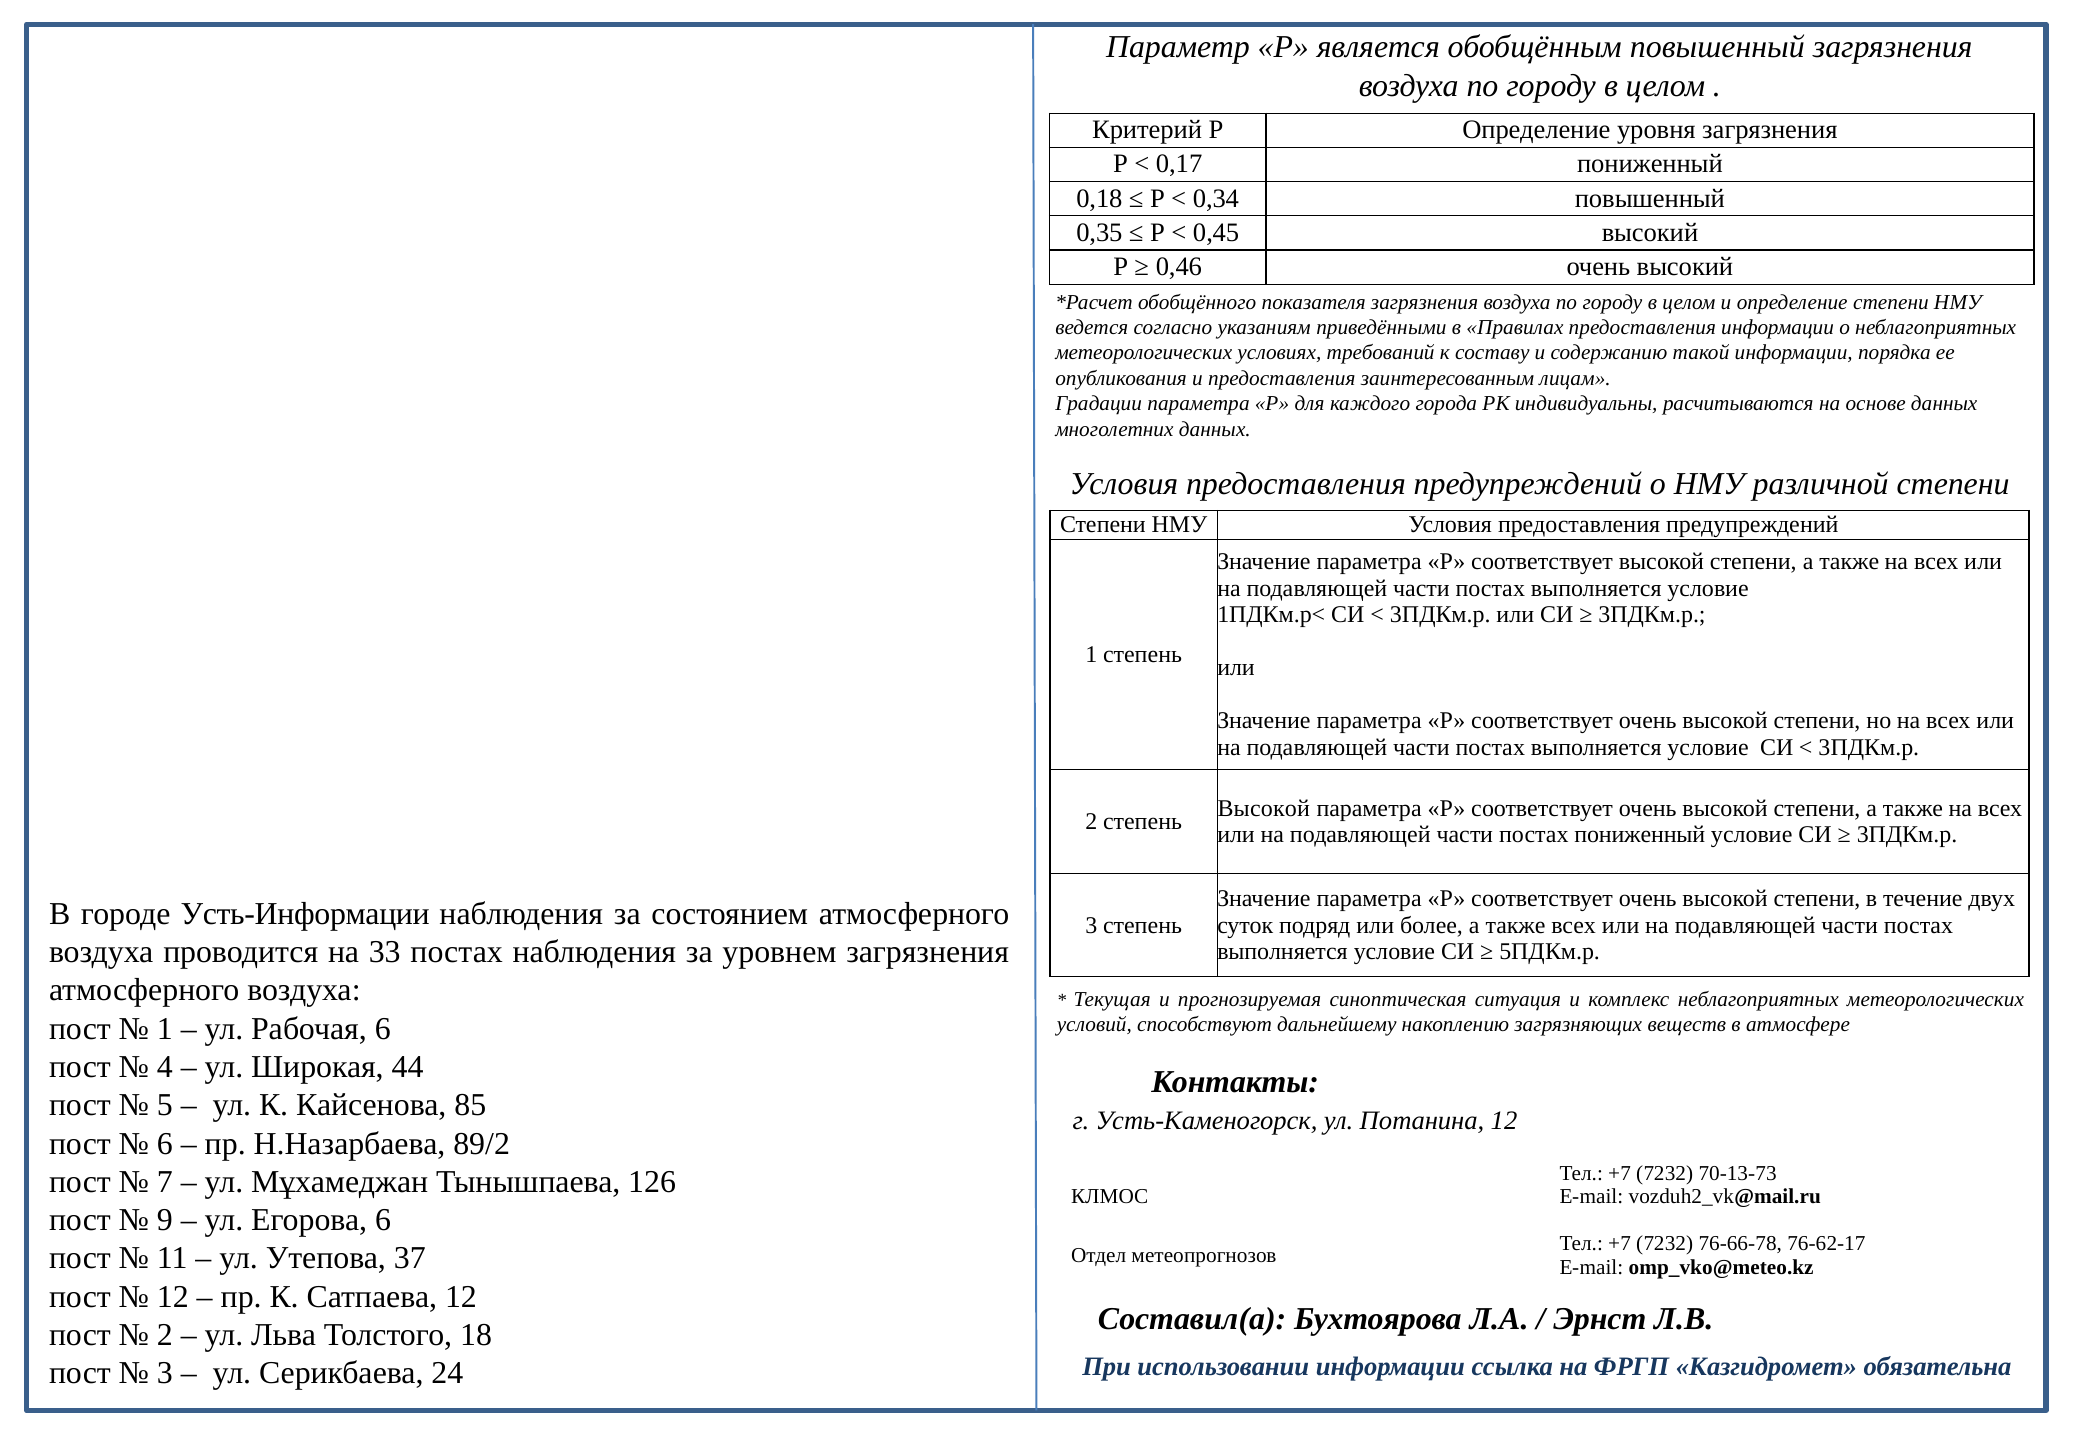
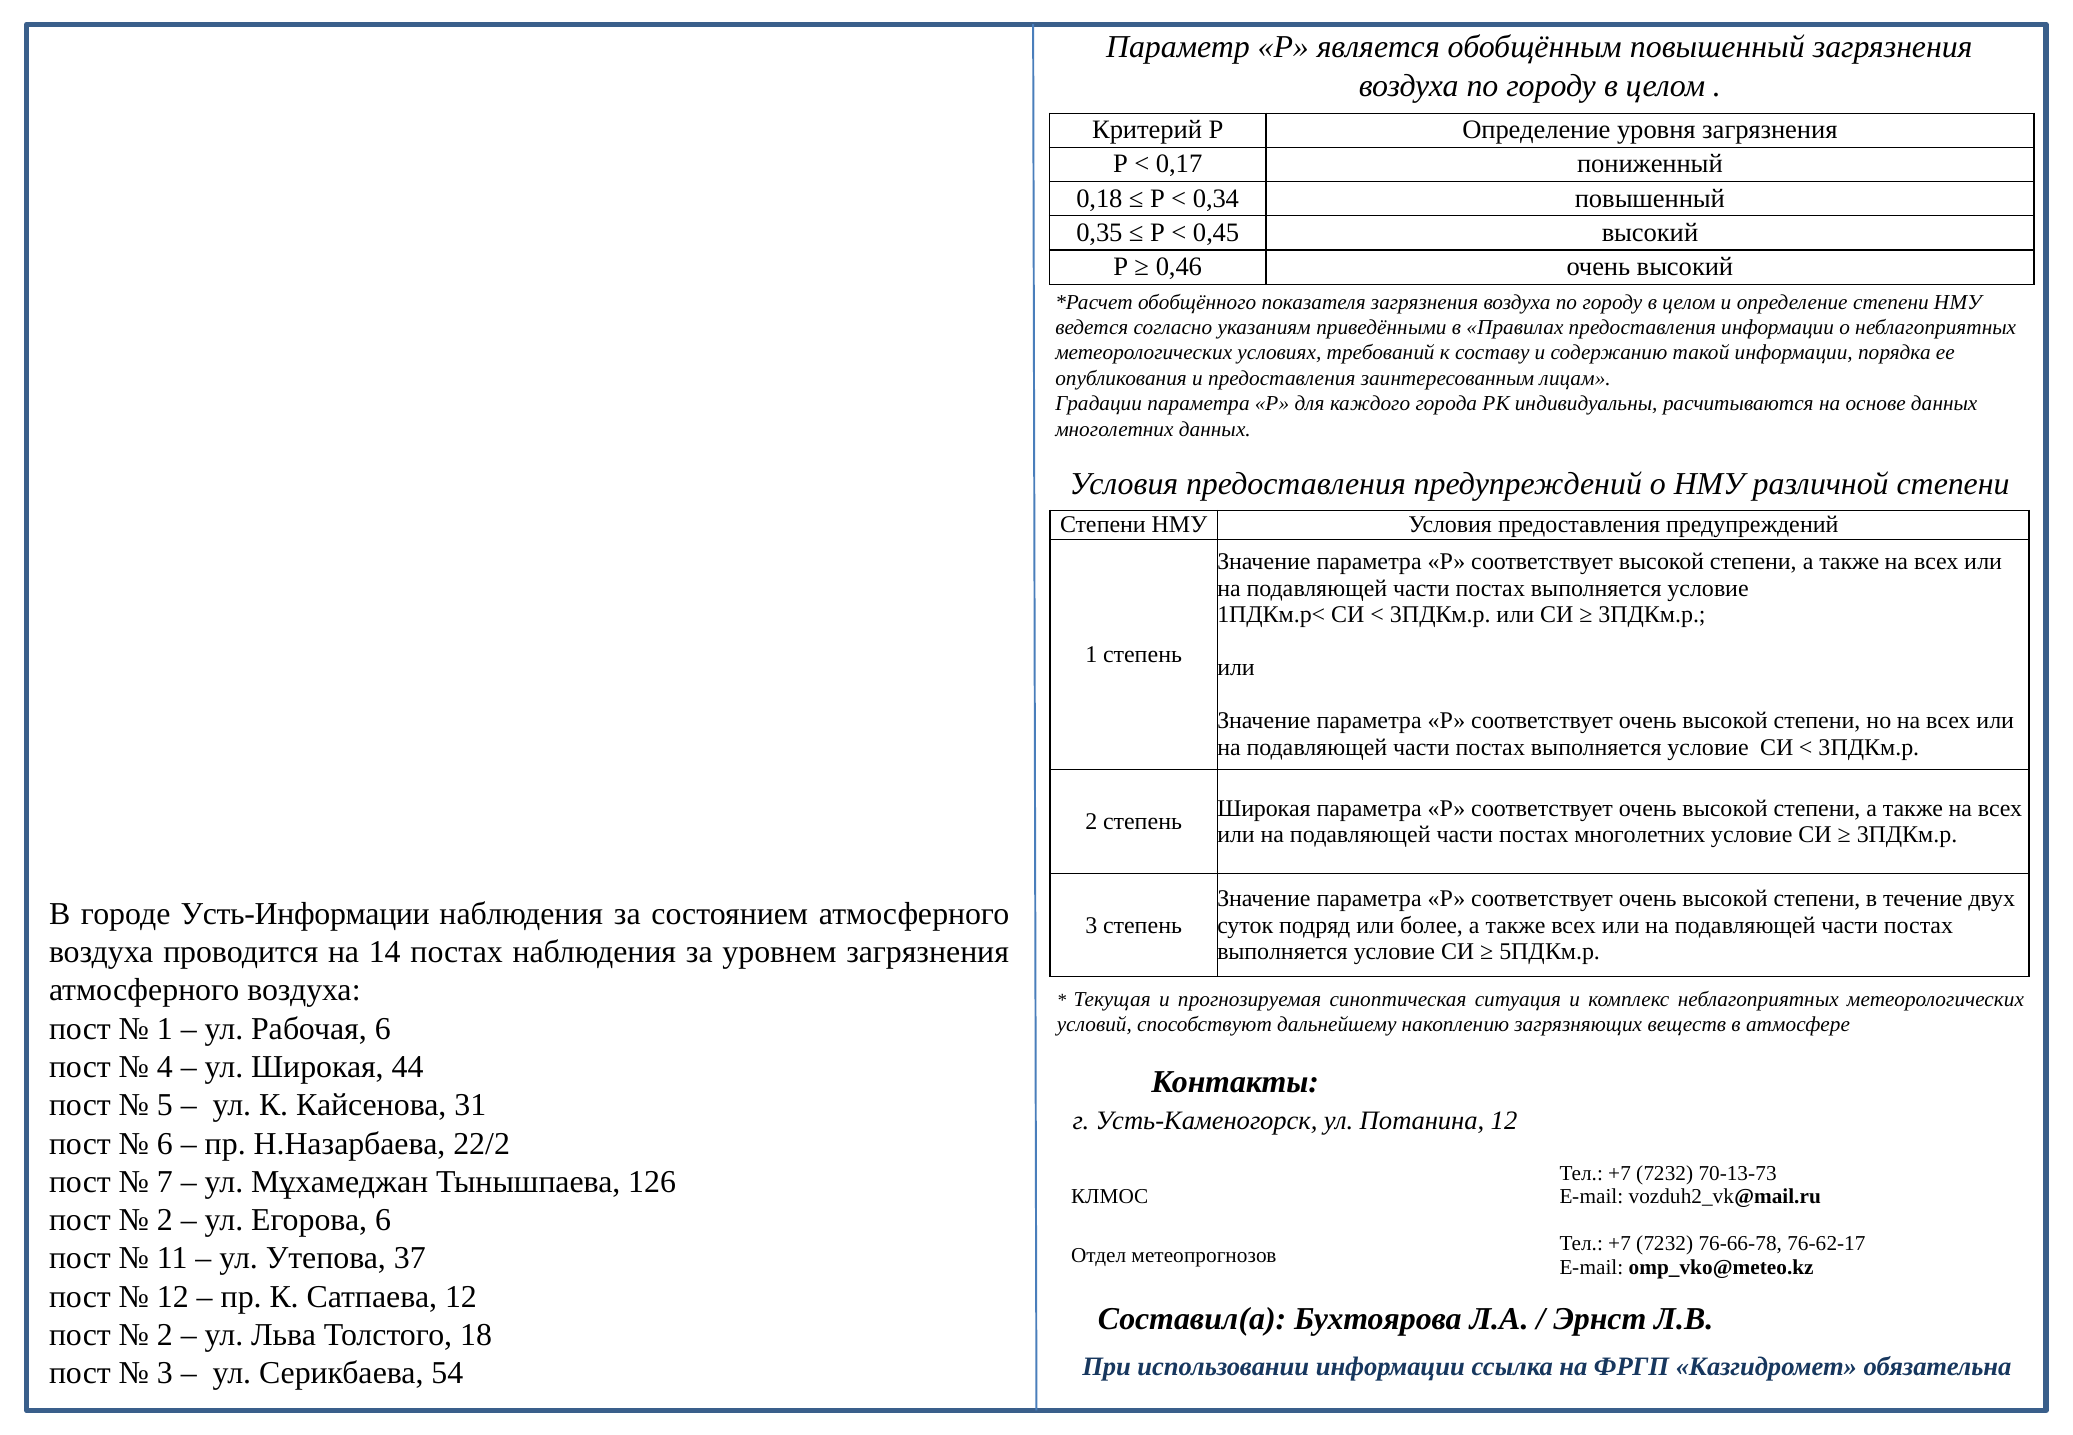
Высокой at (1264, 808): Высокой -> Широкая
постах пониженный: пониженный -> многолетних
33: 33 -> 14
85: 85 -> 31
89/2: 89/2 -> 22/2
9 at (165, 1220): 9 -> 2
24: 24 -> 54
